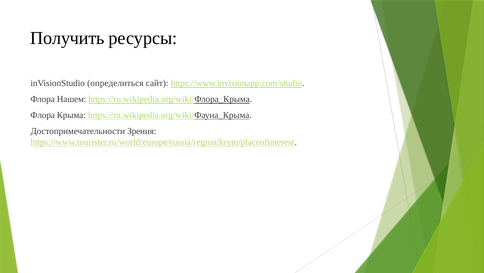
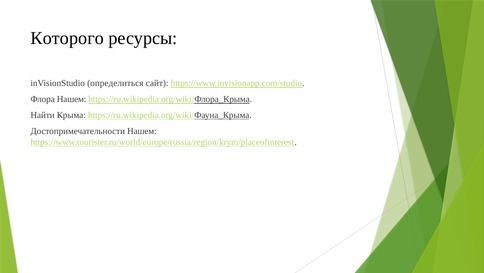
Получить: Получить -> Которого
Флора at (43, 115): Флора -> Найти
Достопримечательности Зрения: Зрения -> Нашем
